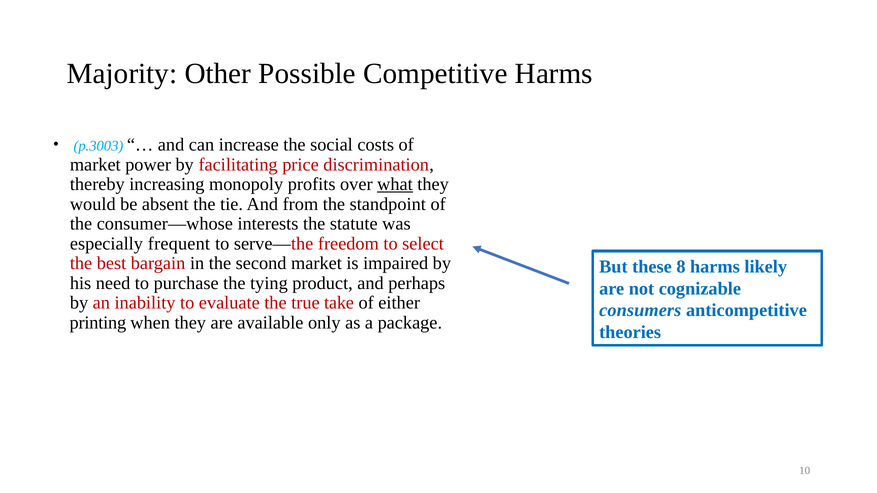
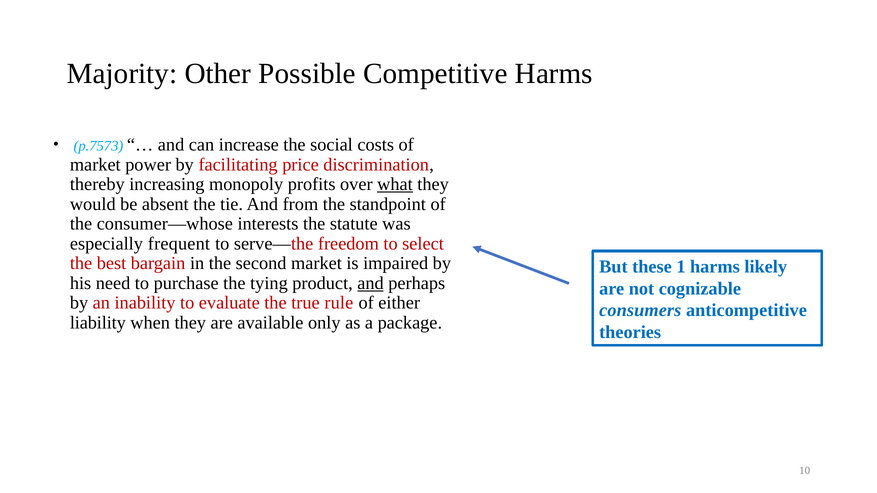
p.3003: p.3003 -> p.7573
8: 8 -> 1
and at (370, 283) underline: none -> present
take: take -> rule
printing: printing -> liability
